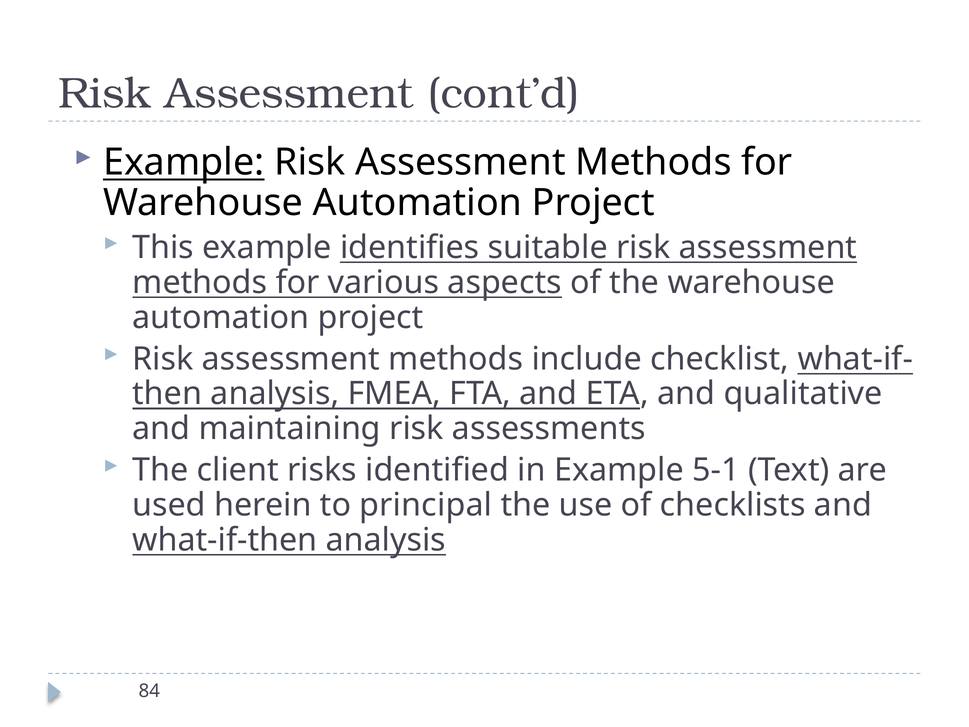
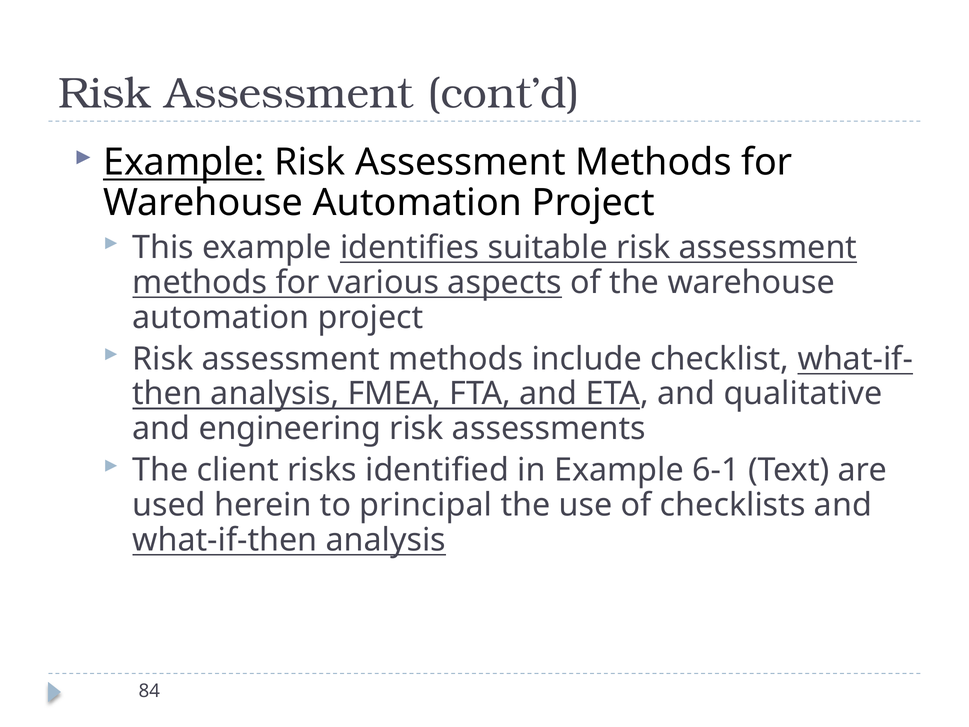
maintaining: maintaining -> engineering
5-1: 5-1 -> 6-1
